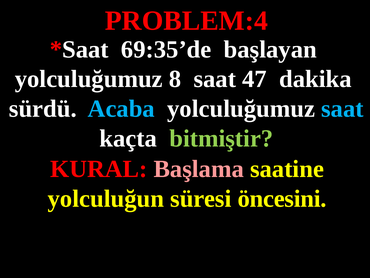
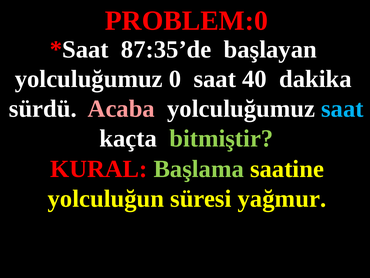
PROBLEM:4: PROBLEM:4 -> PROBLEM:0
69:35’de: 69:35’de -> 87:35’de
8: 8 -> 0
47: 47 -> 40
Acaba colour: light blue -> pink
Başlama colour: pink -> light green
öncesini: öncesini -> yağmur
